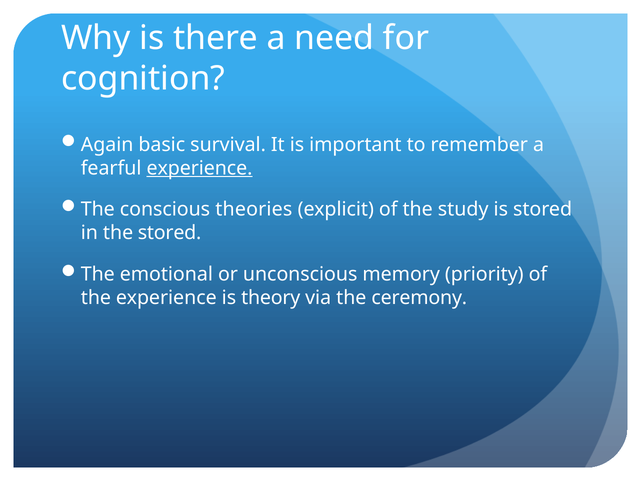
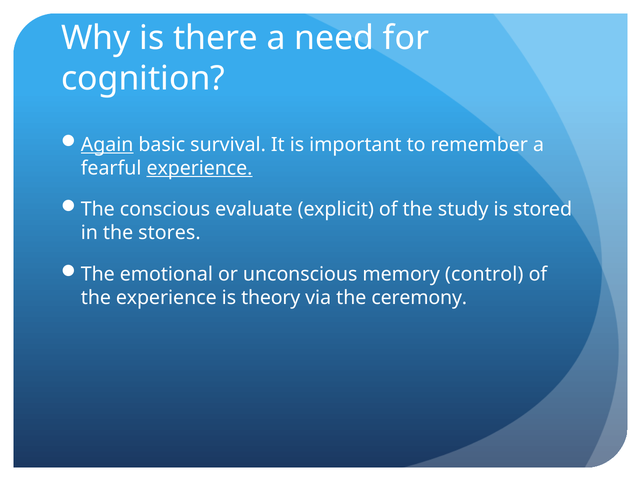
Again underline: none -> present
theories: theories -> evaluate
the stored: stored -> stores
priority: priority -> control
